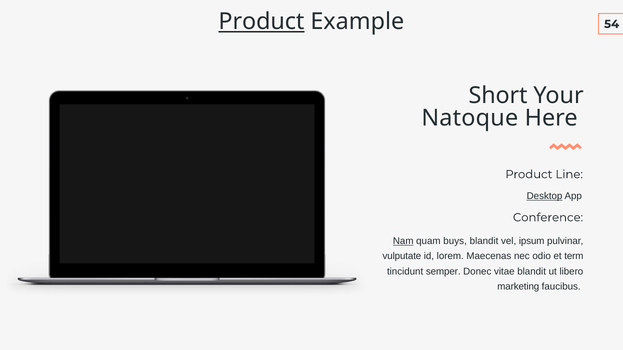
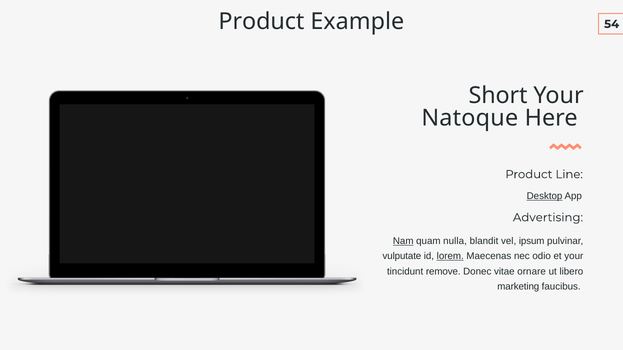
Product at (261, 22) underline: present -> none
Conference: Conference -> Advertising
buys: buys -> nulla
lorem underline: none -> present
et term: term -> your
semper: semper -> remove
vitae blandit: blandit -> ornare
